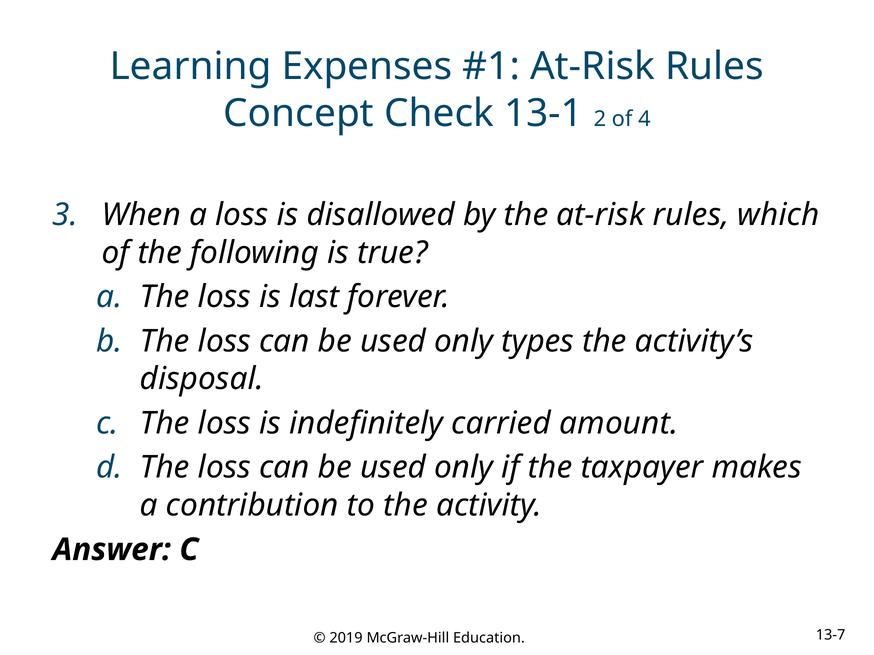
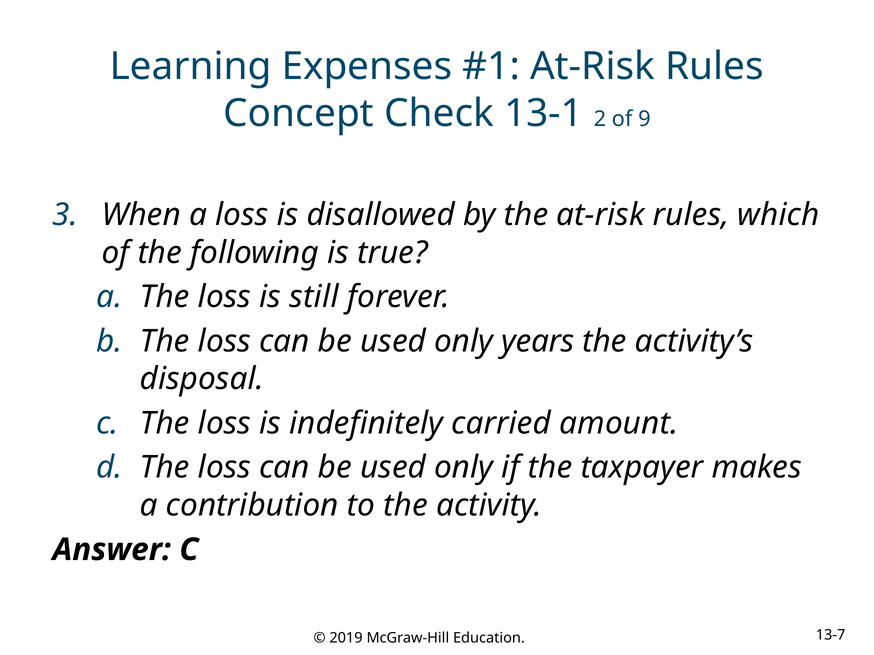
4: 4 -> 9
last: last -> still
types: types -> years
